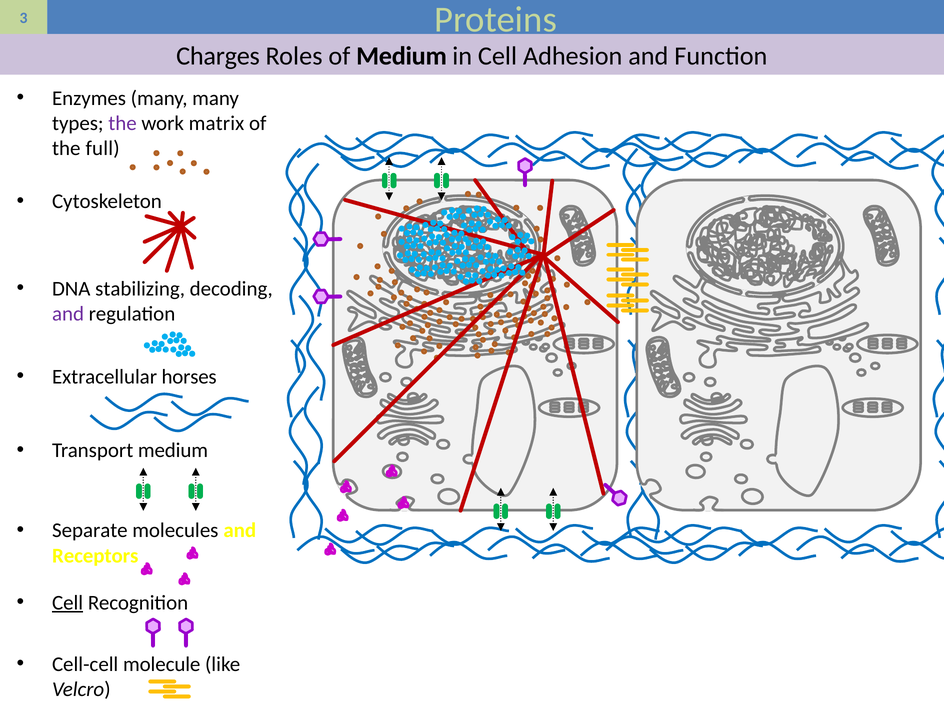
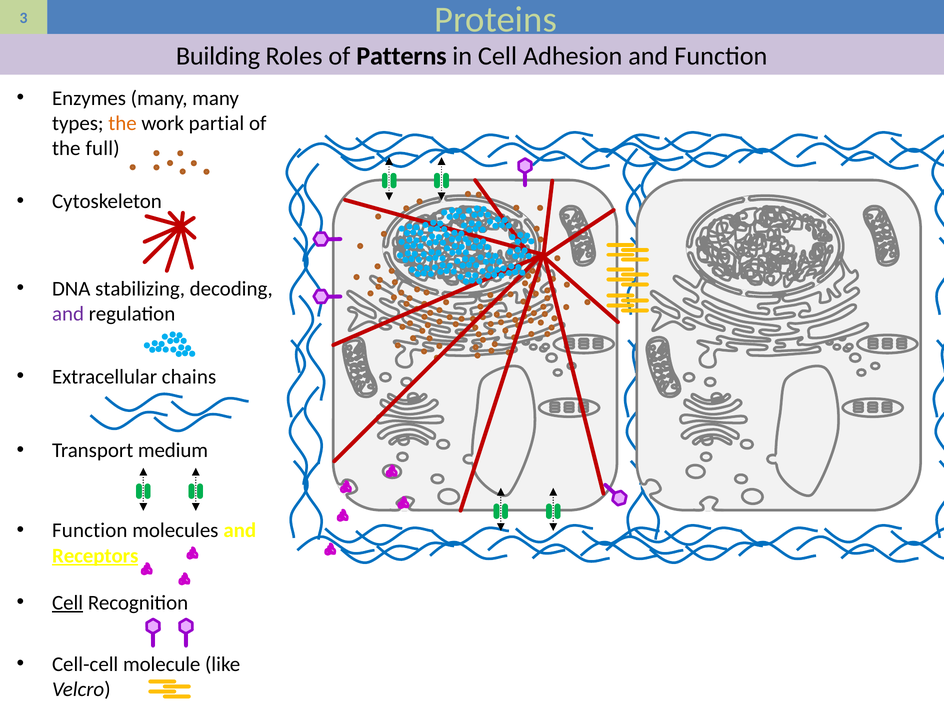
Charges: Charges -> Building
of Medium: Medium -> Patterns
the at (123, 123) colour: purple -> orange
matrix: matrix -> partial
horses: horses -> chains
Separate at (90, 531): Separate -> Function
Receptors underline: none -> present
